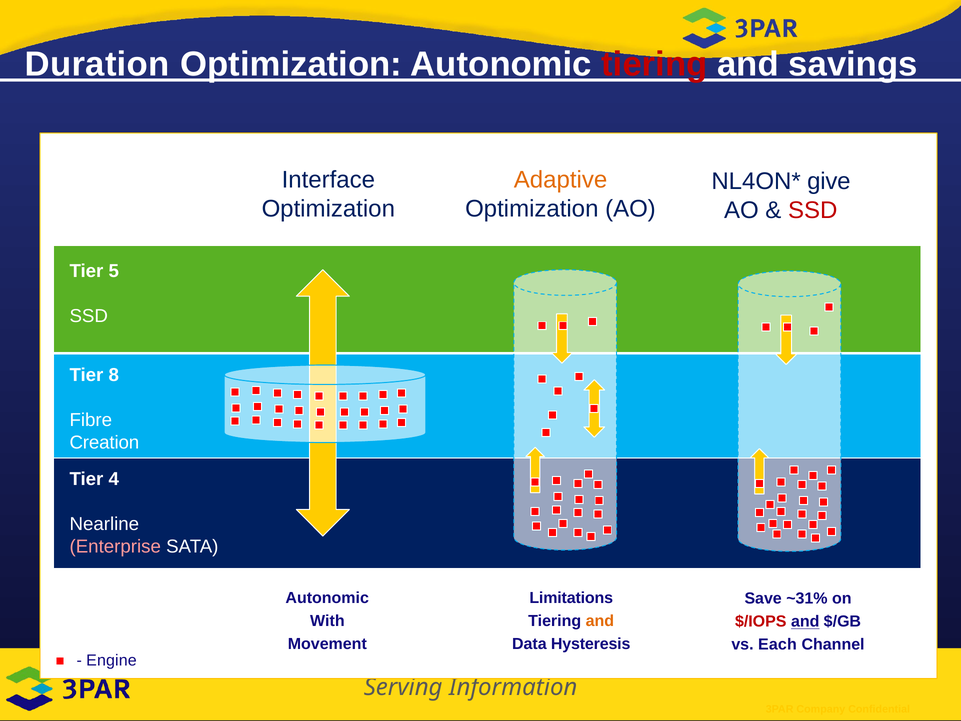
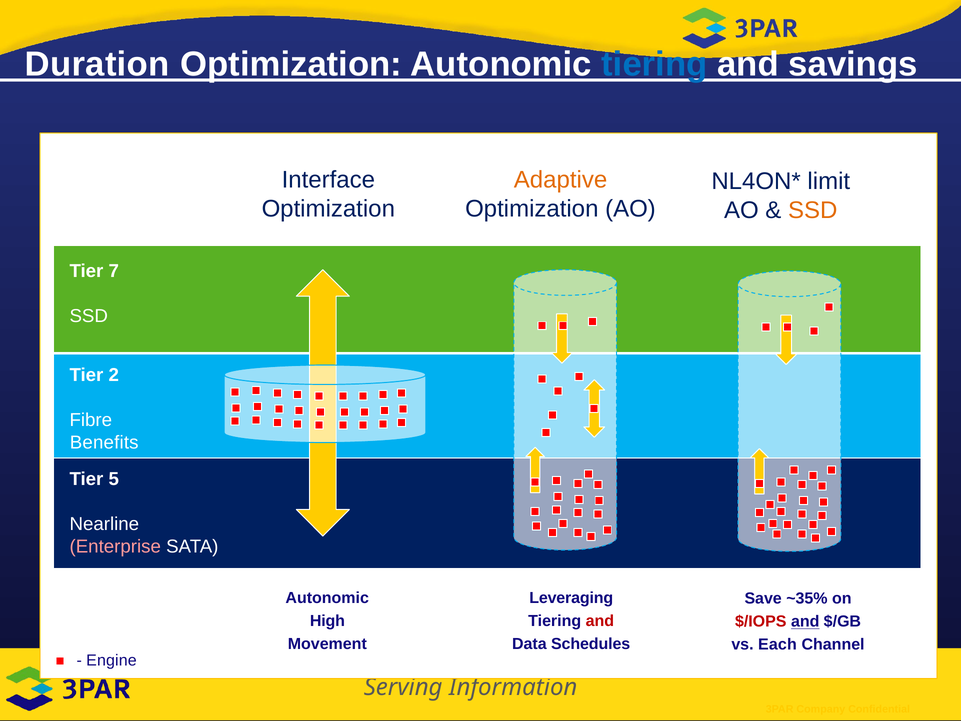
tiering at (654, 64) colour: red -> blue
give: give -> limit
SSD at (813, 210) colour: red -> orange
5: 5 -> 7
8: 8 -> 2
Creation: Creation -> Benefits
4: 4 -> 5
Limitations: Limitations -> Leveraging
~31%: ~31% -> ~35%
With: With -> High
and at (600, 621) colour: orange -> red
Hysteresis: Hysteresis -> Schedules
